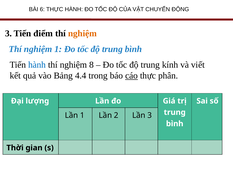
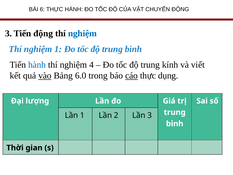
điểm at (43, 33): điểm -> động
nghiệm at (82, 33) colour: orange -> blue
8: 8 -> 4
vào underline: none -> present
4.4: 4.4 -> 6.0
phân: phân -> dụng
